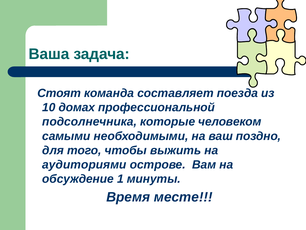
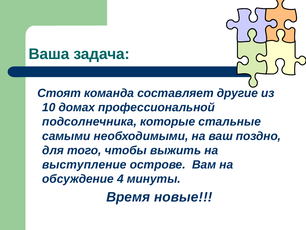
поезда: поезда -> другие
человеком: человеком -> стальные
аудиториями: аудиториями -> выступление
1: 1 -> 4
месте: месте -> новые
